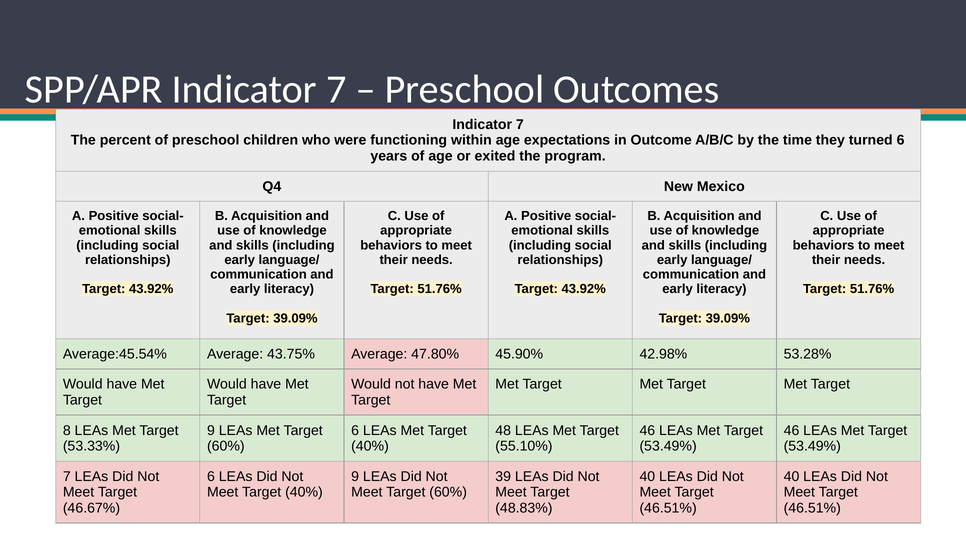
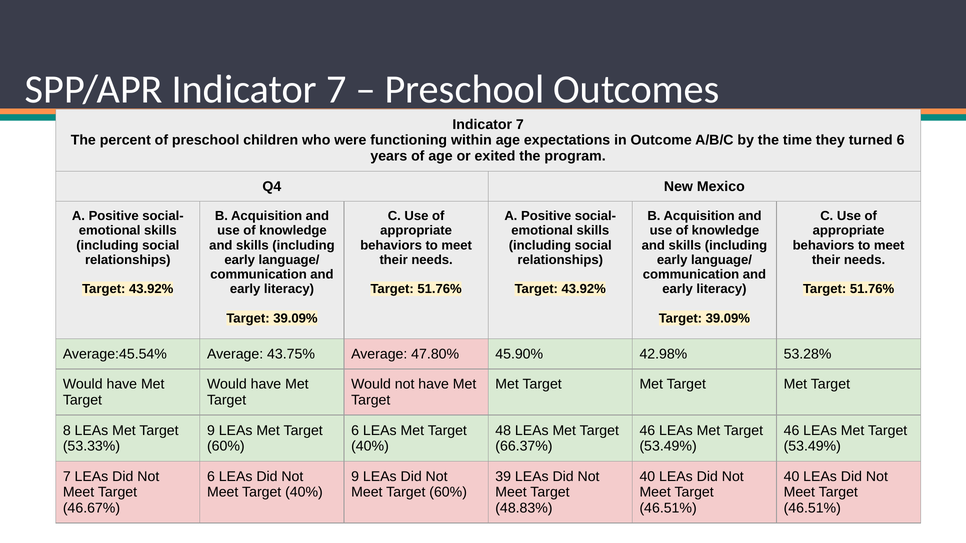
55.10%: 55.10% -> 66.37%
